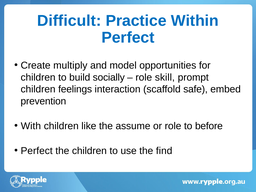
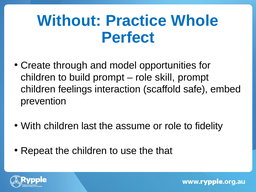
Difficult: Difficult -> Without
Within: Within -> Whole
multiply: multiply -> through
build socially: socially -> prompt
like: like -> last
before: before -> fidelity
Perfect at (37, 151): Perfect -> Repeat
find: find -> that
